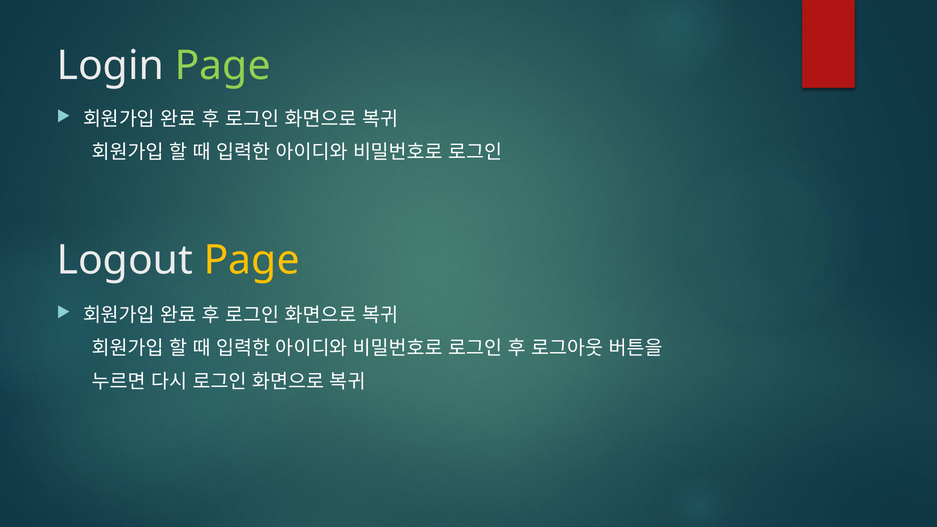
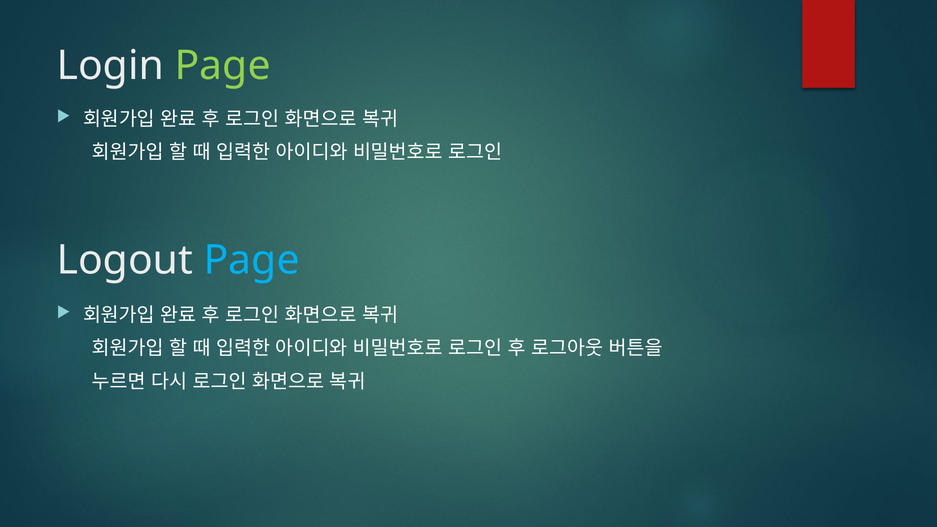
Page at (252, 260) colour: yellow -> light blue
